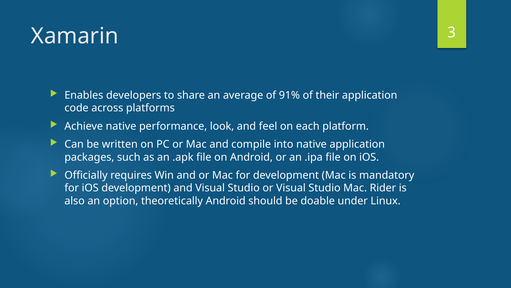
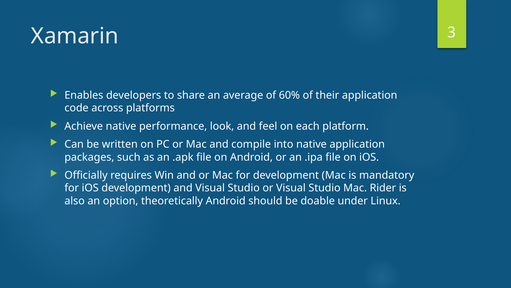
91%: 91% -> 60%
